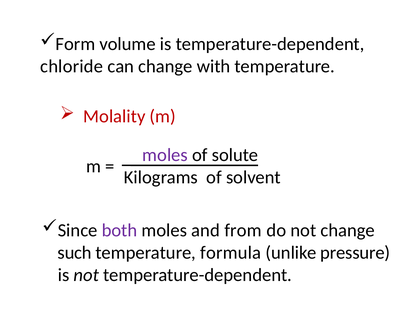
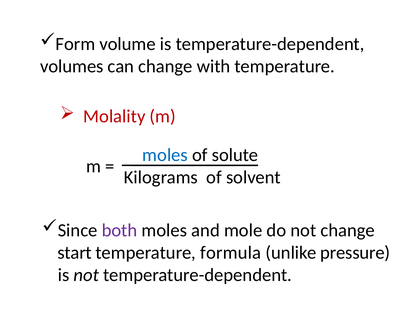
chloride: chloride -> volumes
moles at (165, 155) colour: purple -> blue
from: from -> mole
such: such -> start
